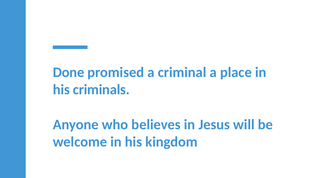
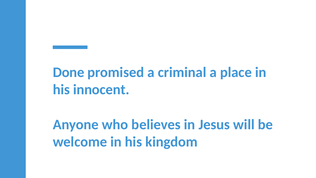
criminals: criminals -> innocent
